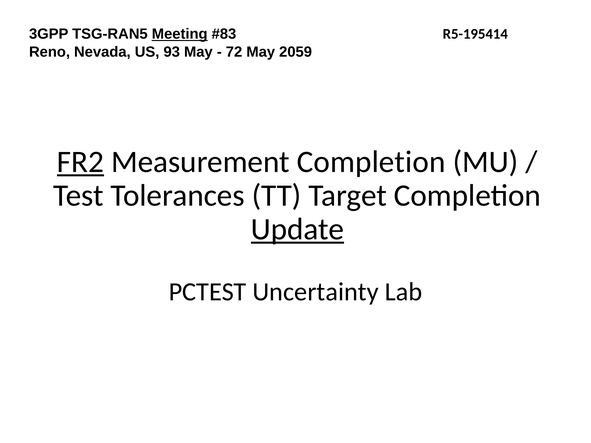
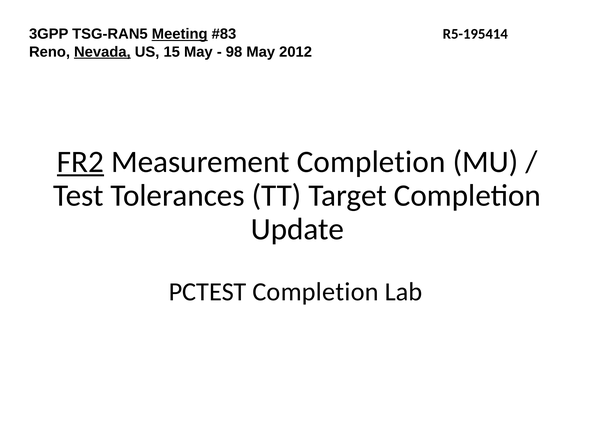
Nevada underline: none -> present
93: 93 -> 15
72: 72 -> 98
2059: 2059 -> 2012
Update underline: present -> none
PCTEST Uncertainty: Uncertainty -> Completion
